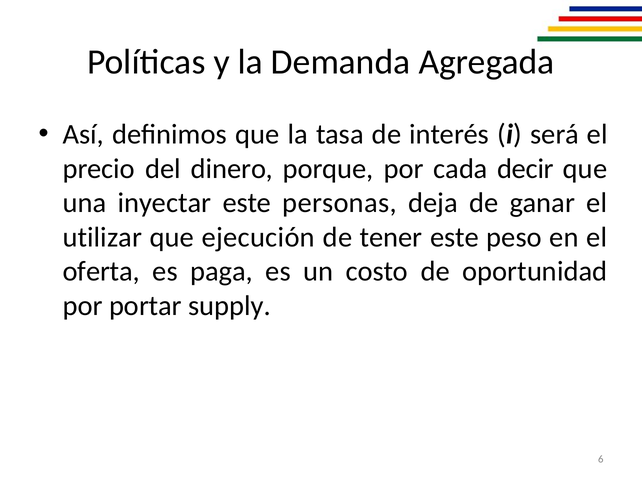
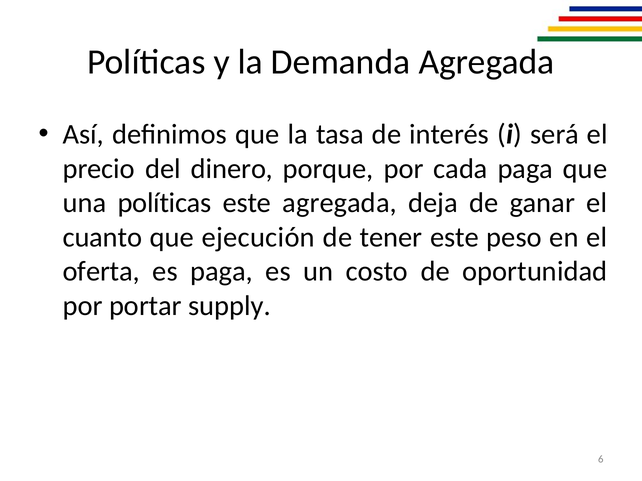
cada decir: decir -> paga
una inyectar: inyectar -> políticas
este personas: personas -> agregada
utilizar: utilizar -> cuanto
